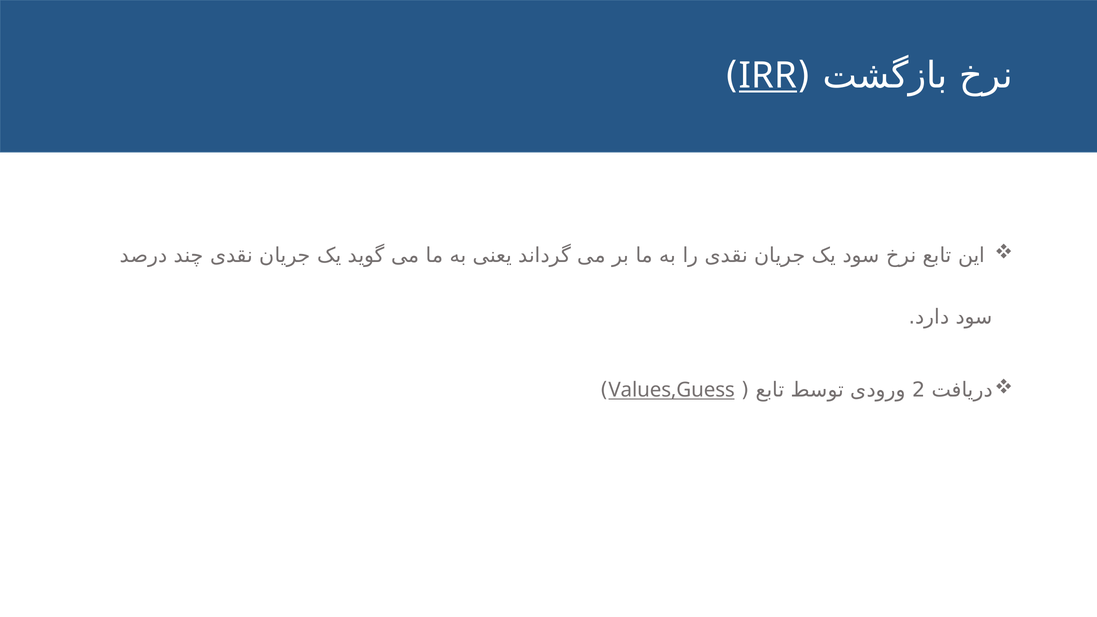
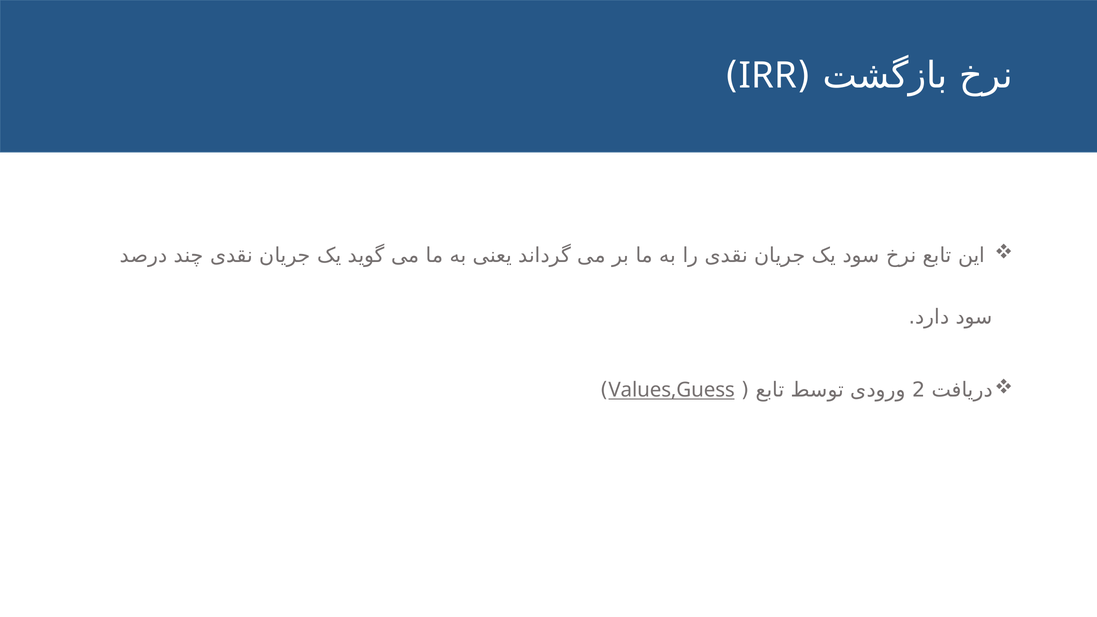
IRR underline: present -> none
